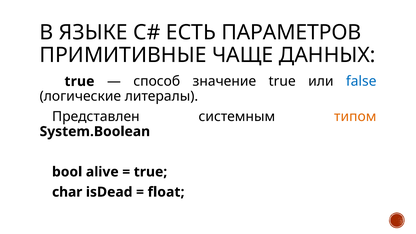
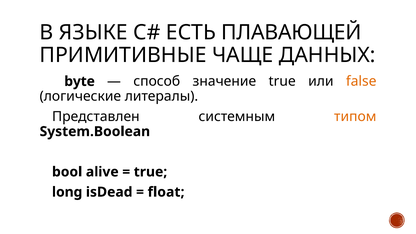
ПАРАМЕТРОВ: ПАРАМЕТРОВ -> ПЛАВАЮЩЕЙ
true at (79, 81): true -> byte
false colour: blue -> orange
char: char -> long
